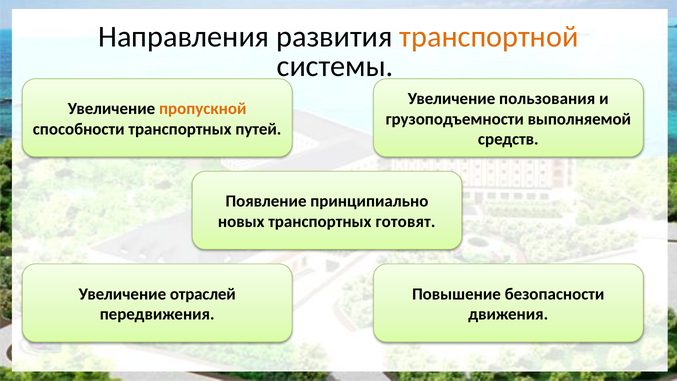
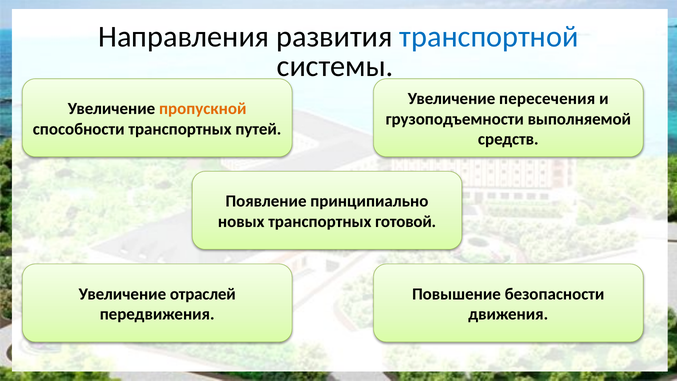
транспортной colour: orange -> blue
пользования: пользования -> пересечения
готовят: готовят -> готовой
